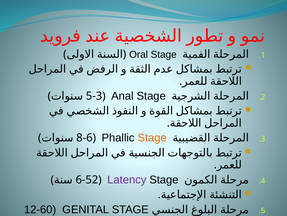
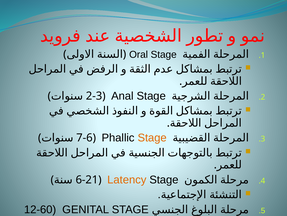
5-3: 5-3 -> 2-3
8-6: 8-6 -> 7-6
Latency colour: purple -> orange
6-52: 6-52 -> 6-21
